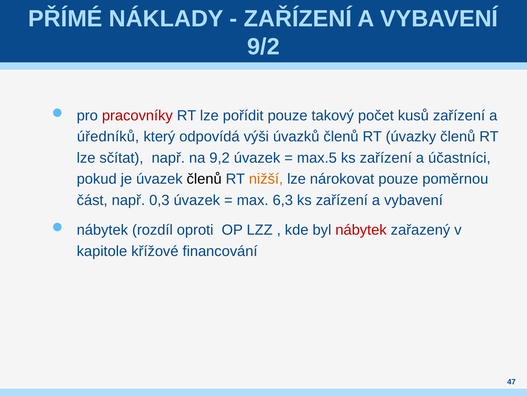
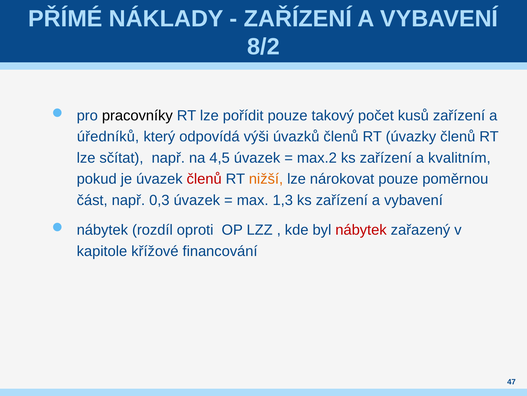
9/2: 9/2 -> 8/2
pracovníky colour: red -> black
9,2: 9,2 -> 4,5
max.5: max.5 -> max.2
účastníci: účastníci -> kvalitním
členů at (204, 179) colour: black -> red
6,3: 6,3 -> 1,3
